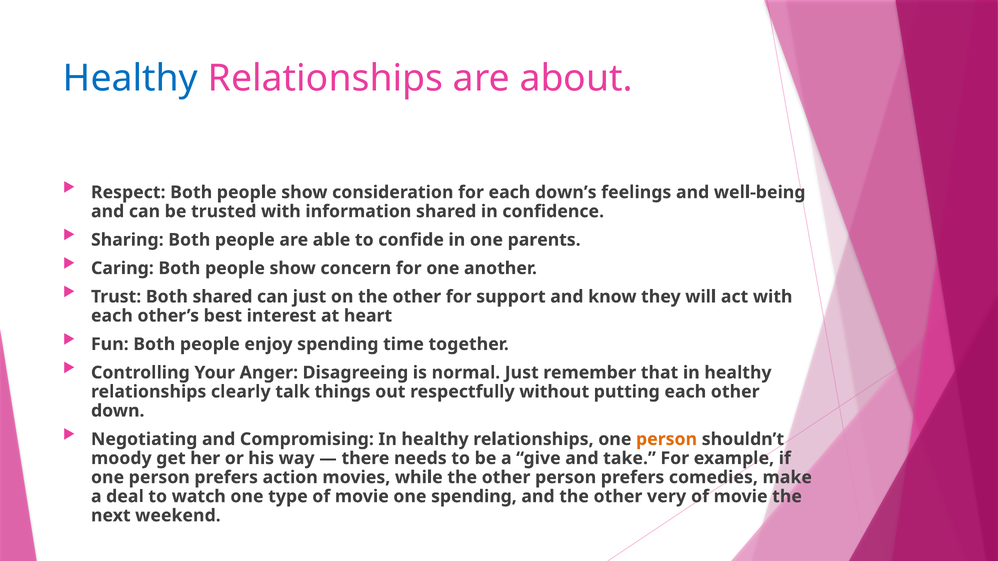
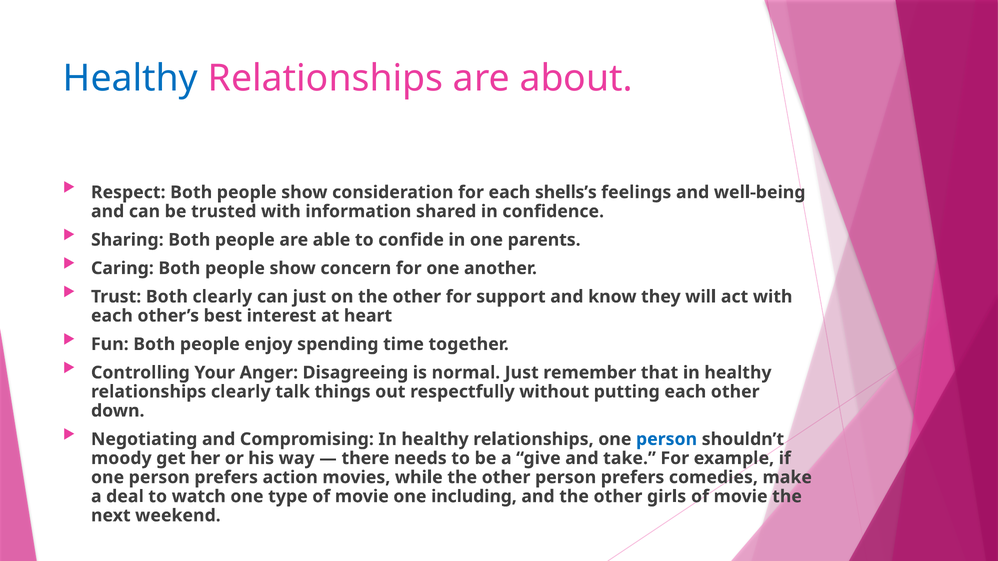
down’s: down’s -> shells’s
Both shared: shared -> clearly
person at (667, 439) colour: orange -> blue
one spending: spending -> including
very: very -> girls
